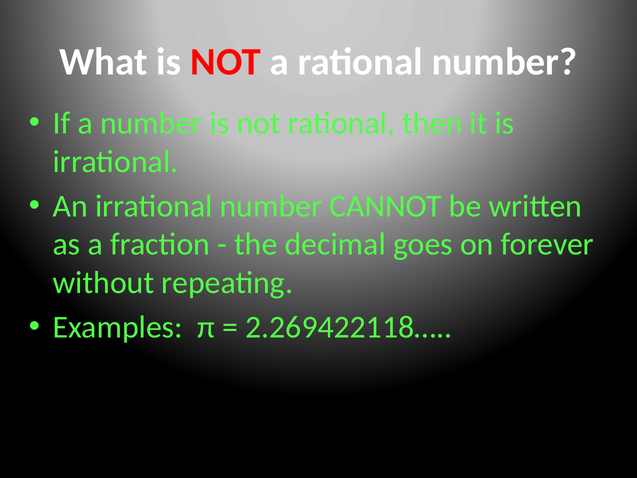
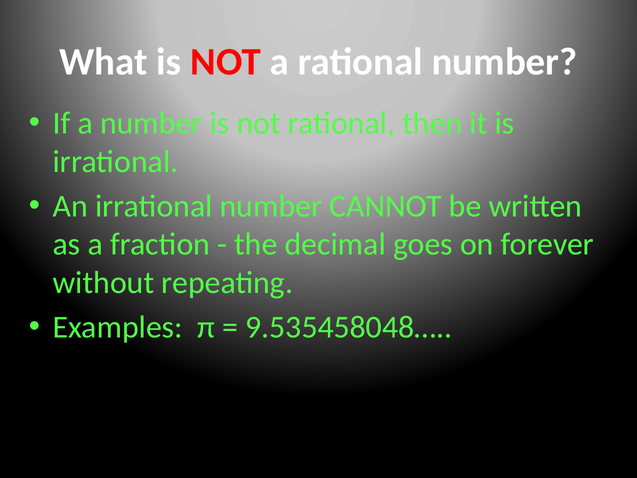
2.269422118…: 2.269422118… -> 9.535458048…
